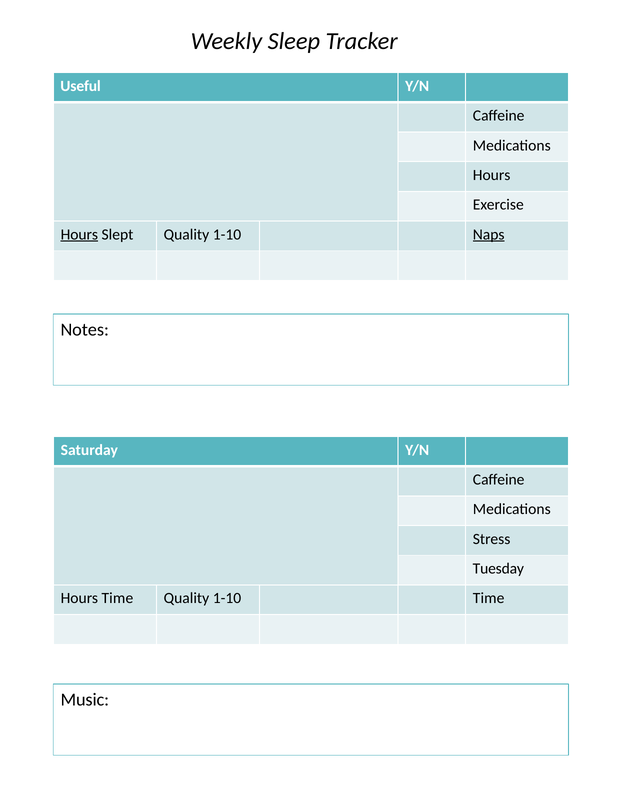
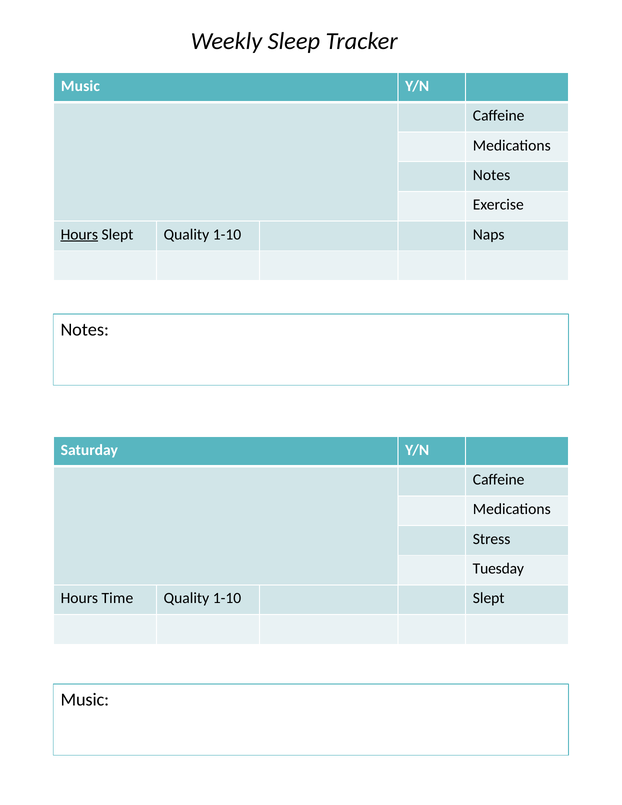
Useful at (81, 86): Useful -> Music
Hours at (492, 175): Hours -> Notes
Naps underline: present -> none
1-10 Time: Time -> Slept
